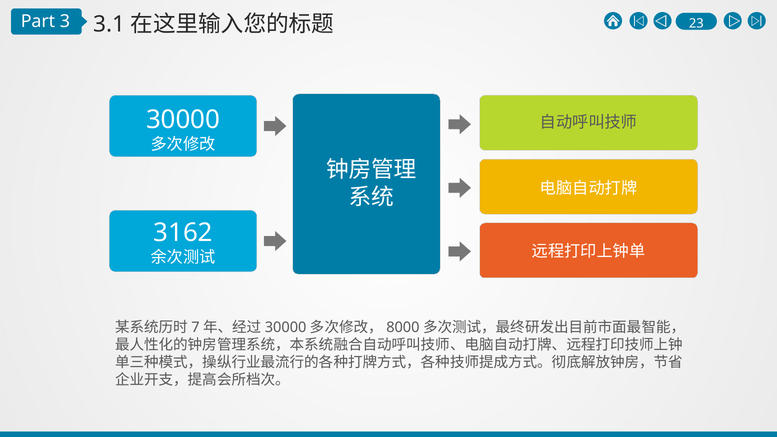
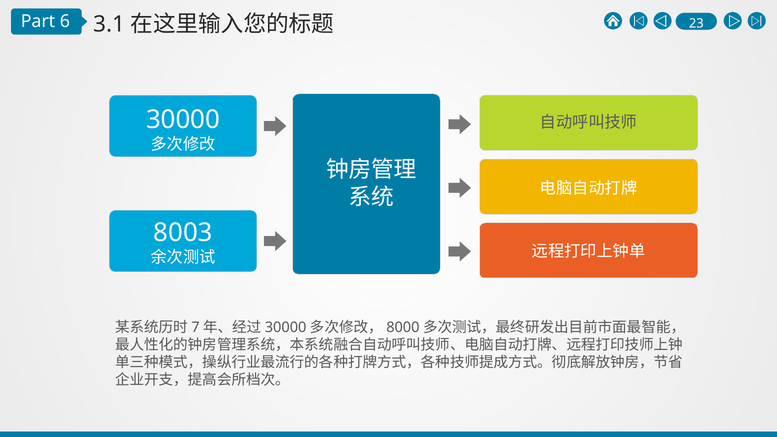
3: 3 -> 6
3162: 3162 -> 8003
